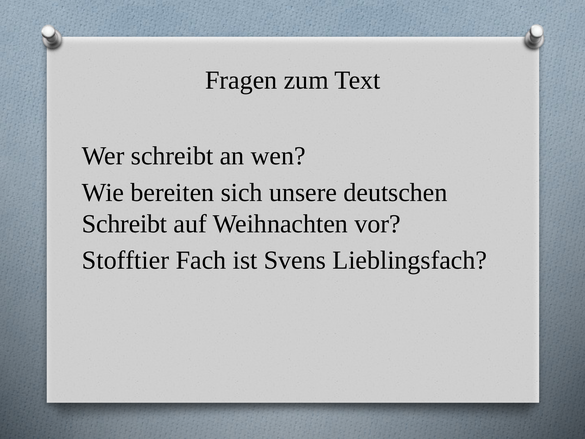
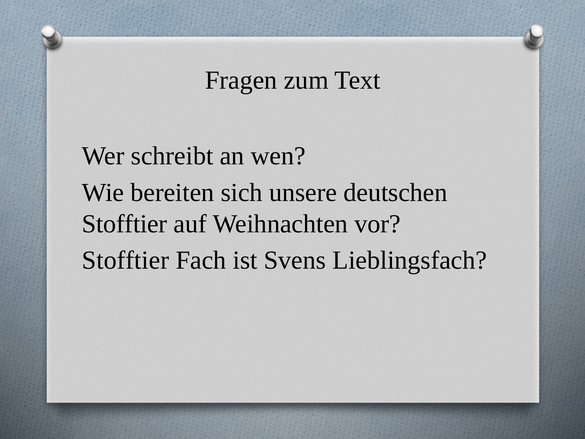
Schreibt at (124, 224): Schreibt -> Stofftier
